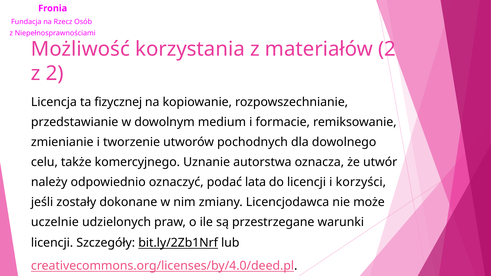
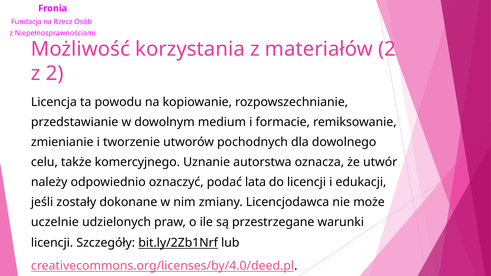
fizycznej: fizycznej -> powodu
korzyści: korzyści -> edukacji
